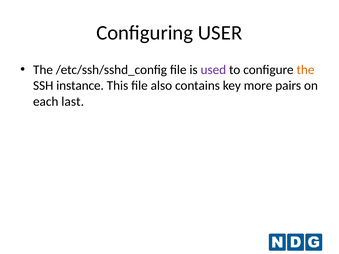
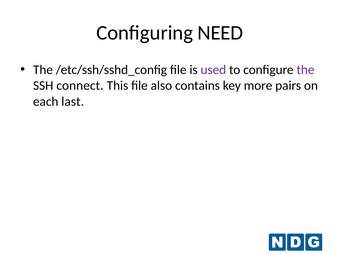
USER: USER -> NEED
the at (305, 70) colour: orange -> purple
instance: instance -> connect
